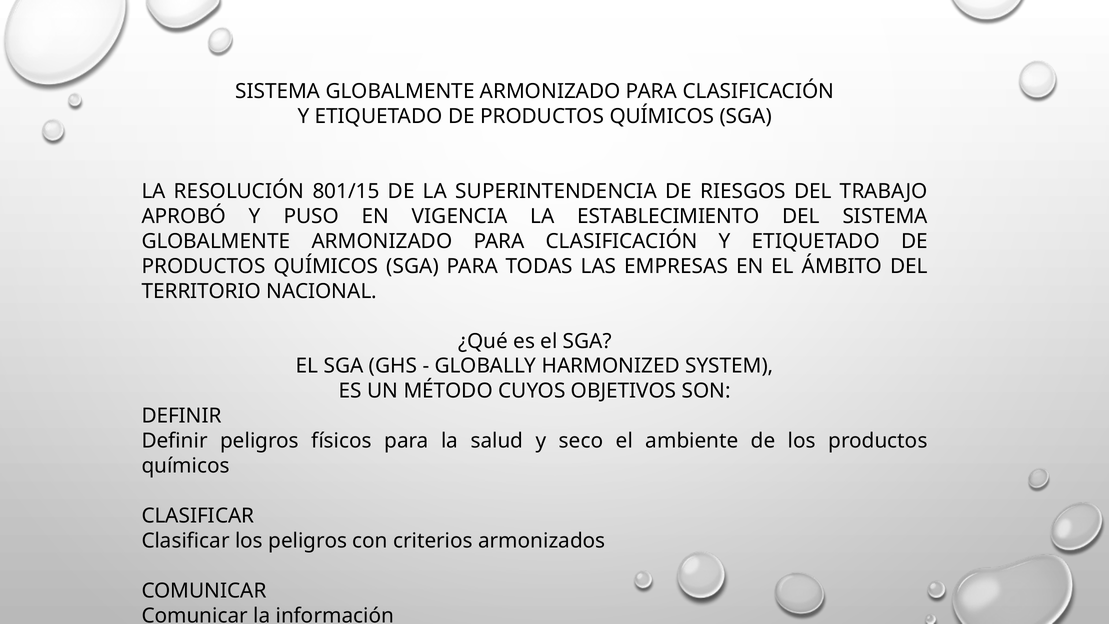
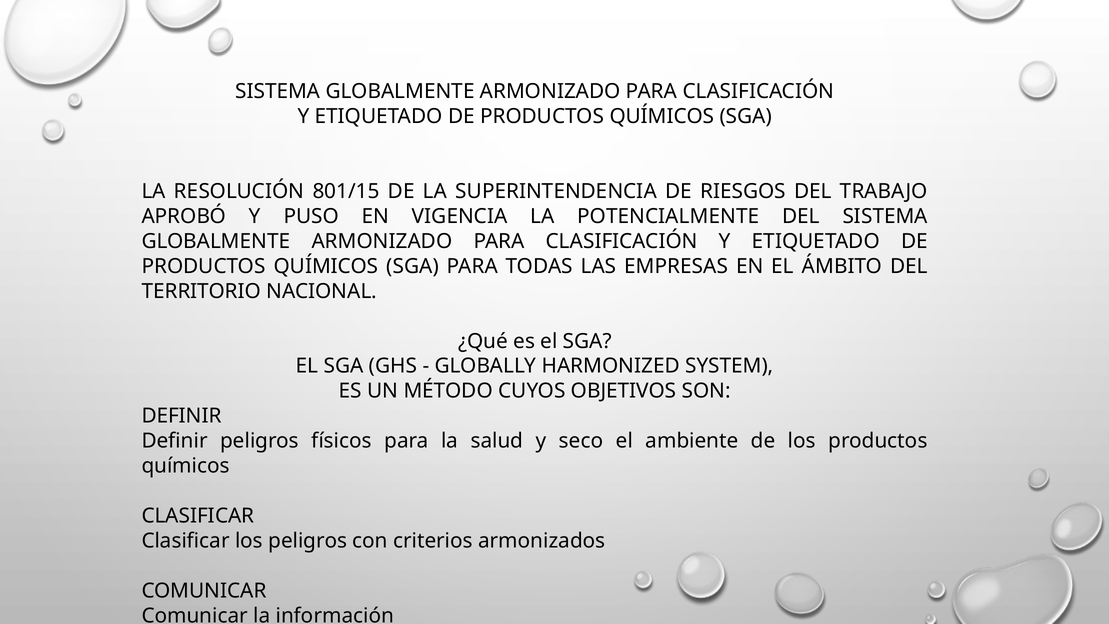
ESTABLECIMIENTO: ESTABLECIMIENTO -> POTENCIALMENTE
